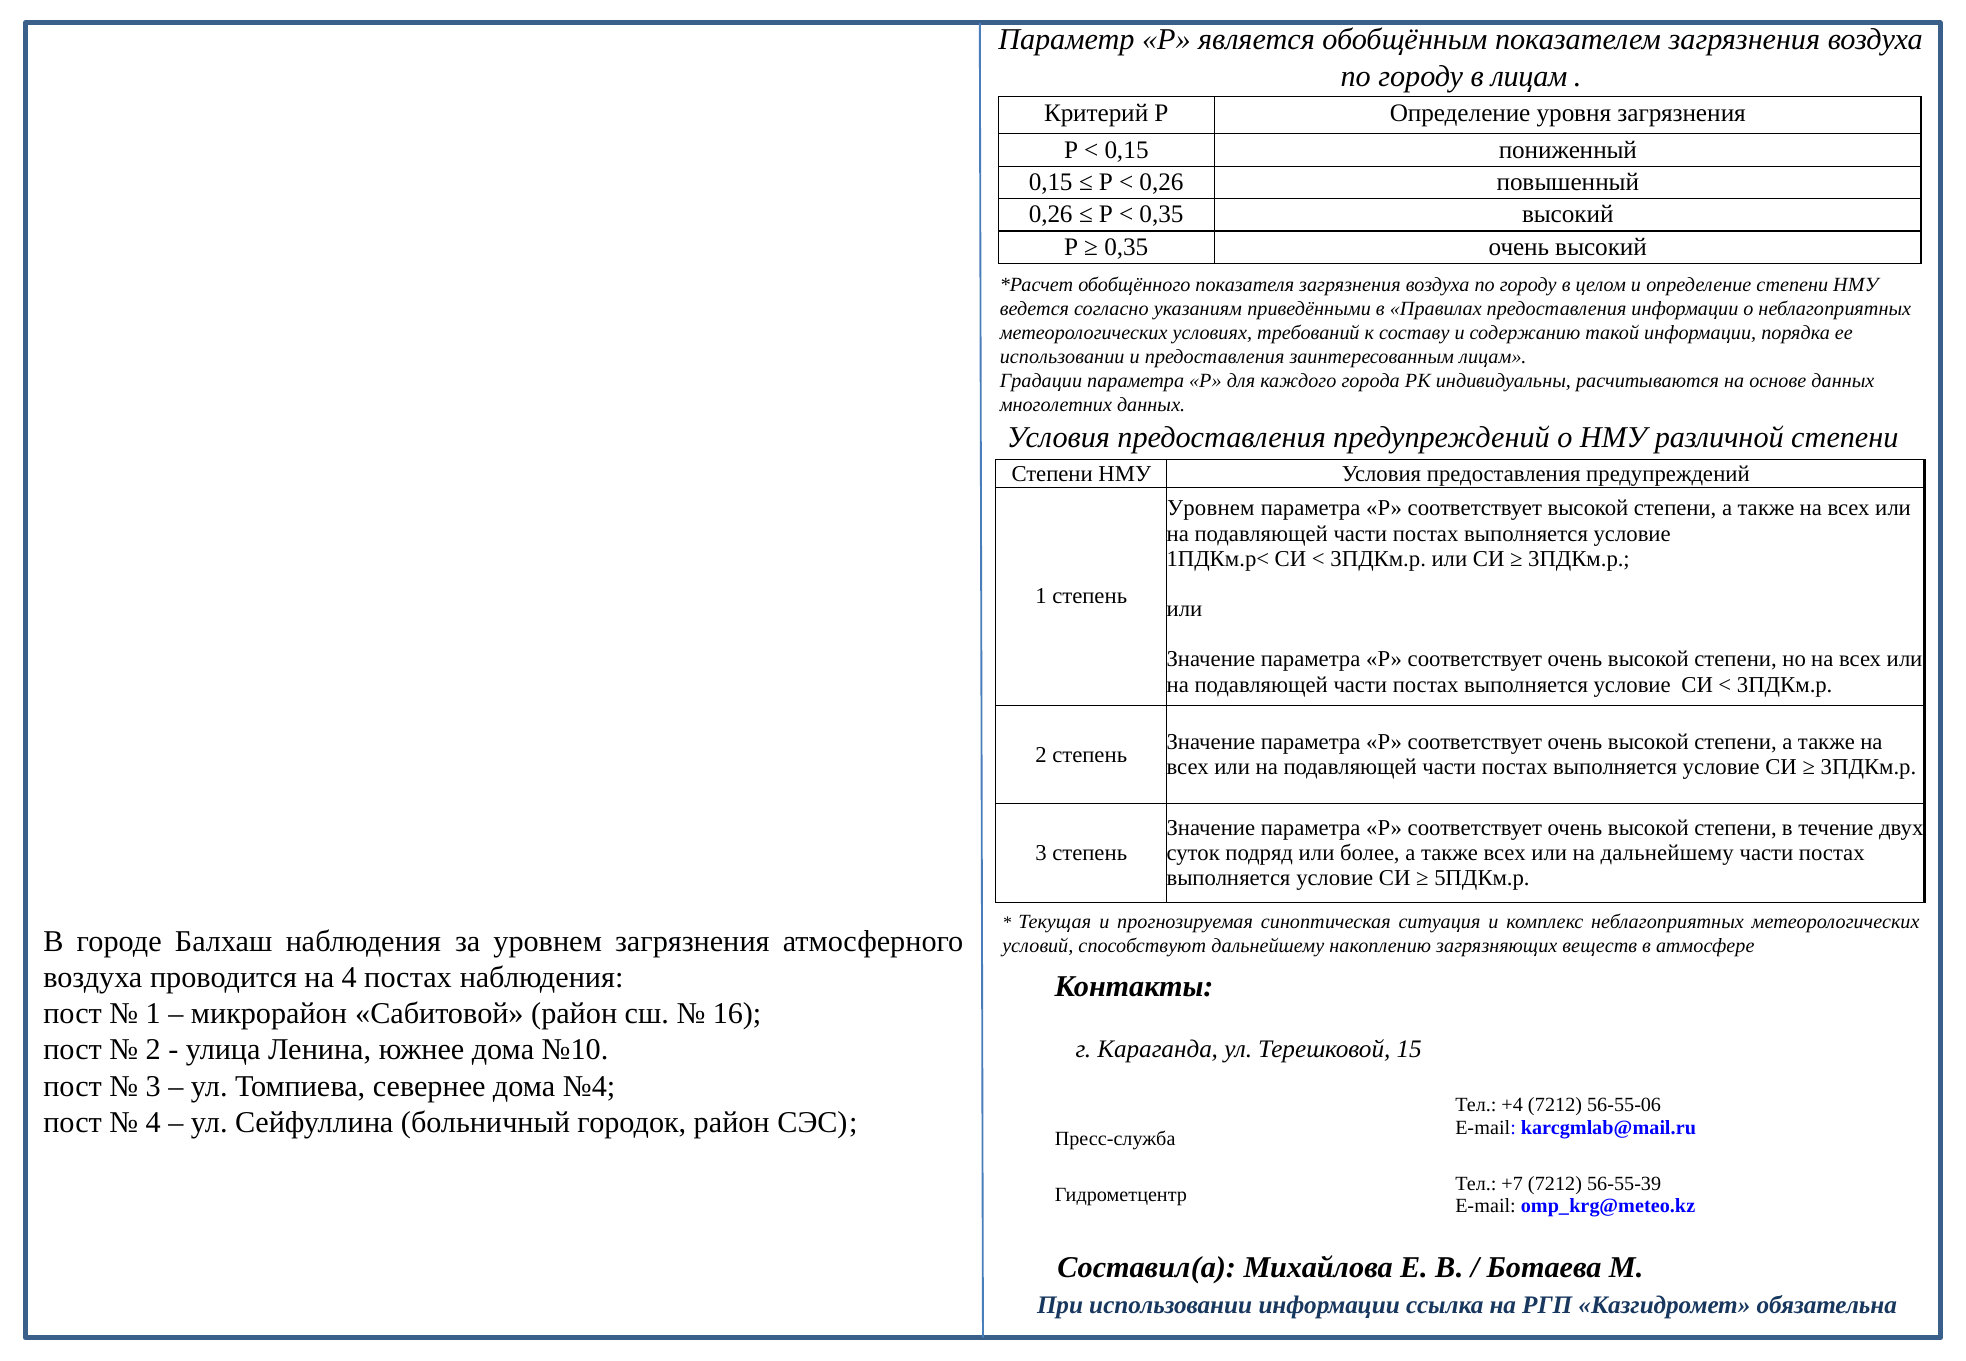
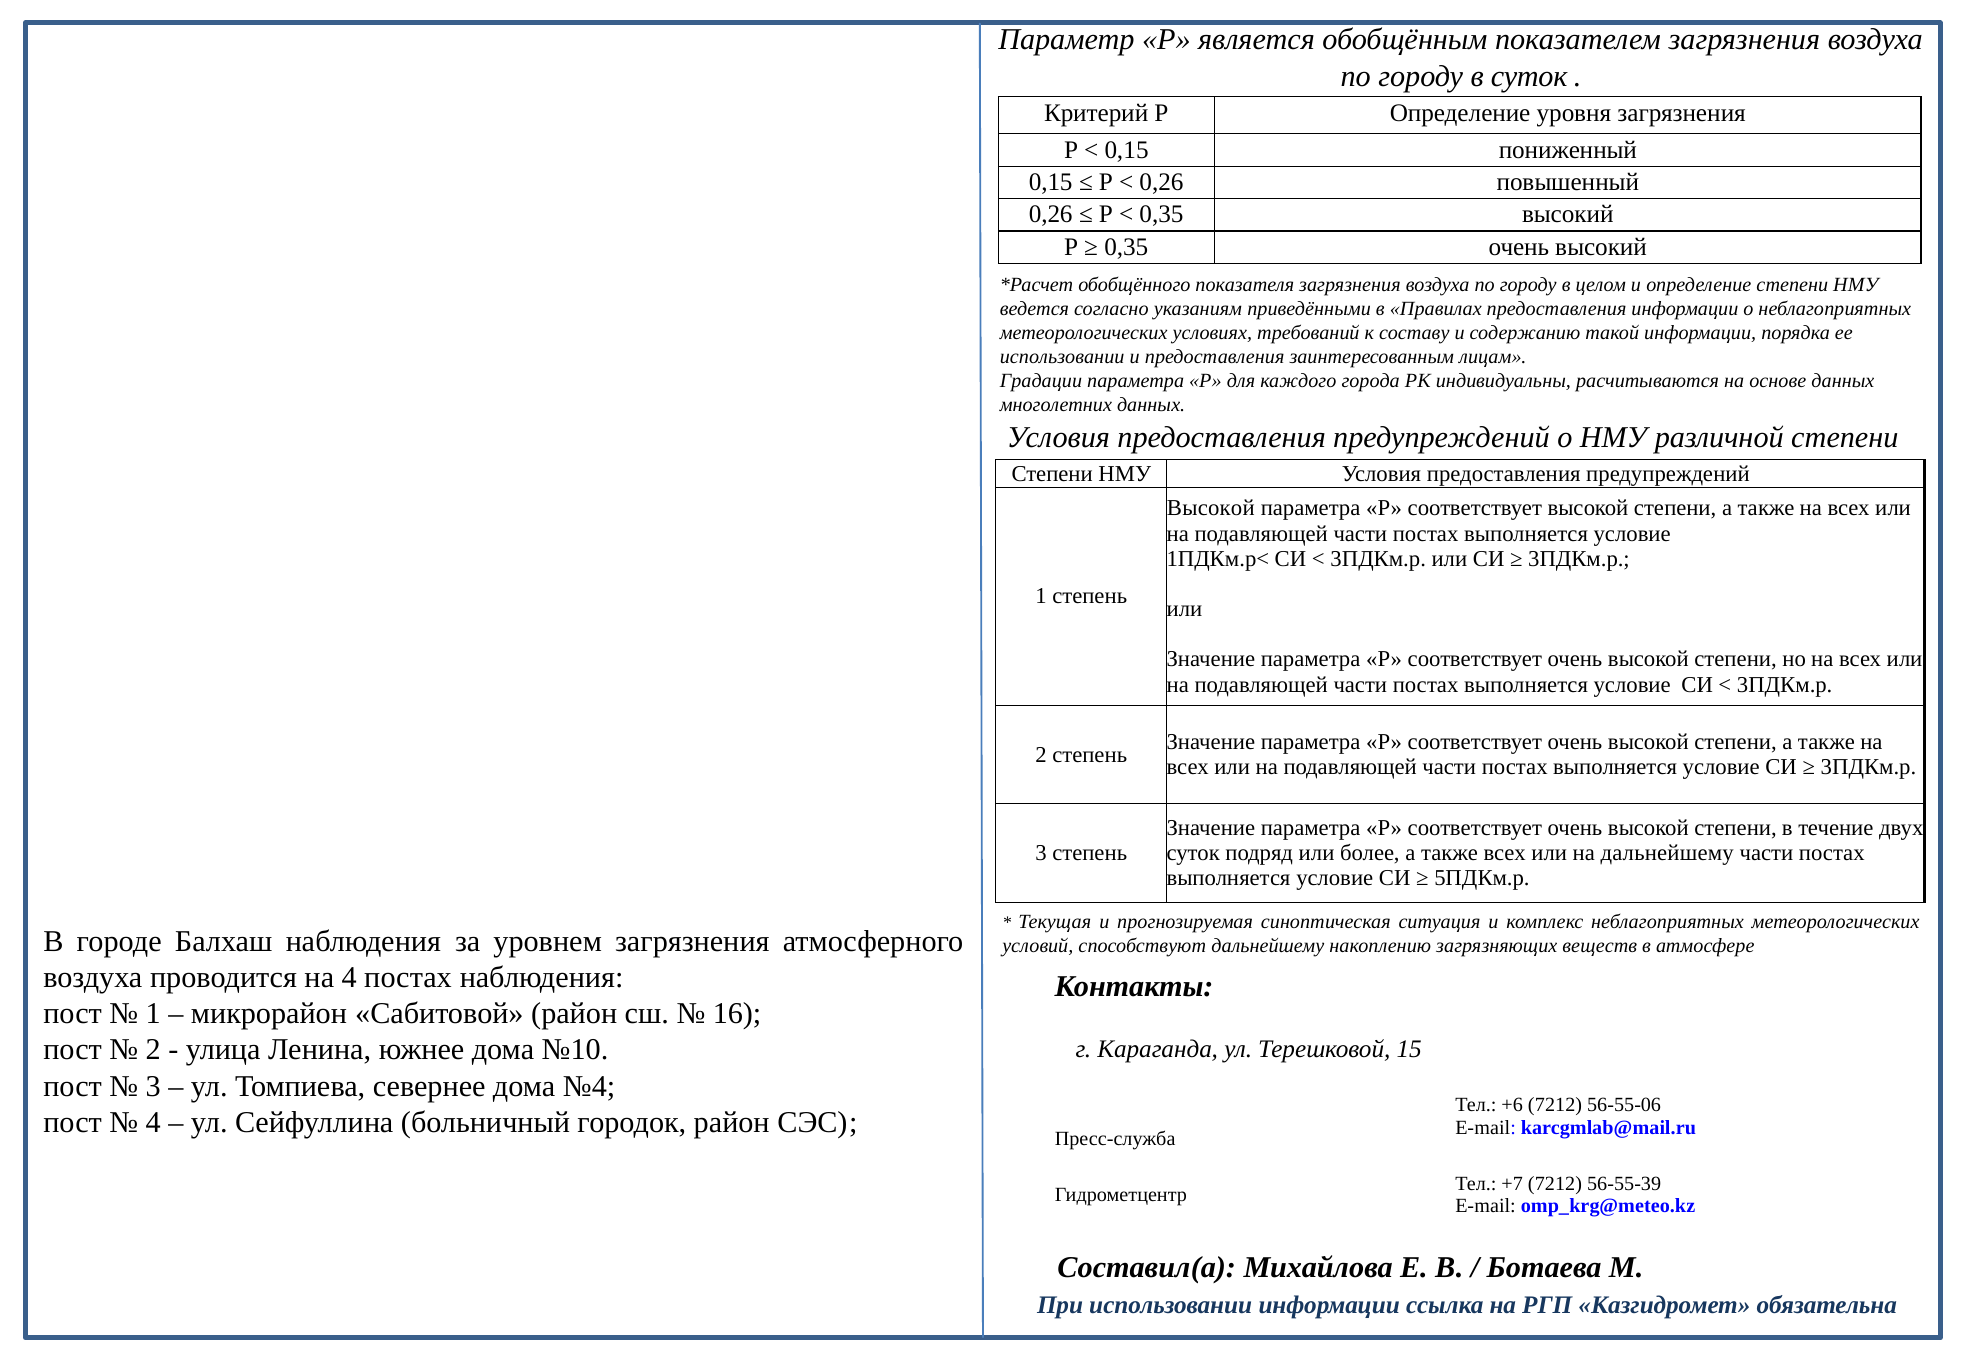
в лицам: лицам -> суток
Уровнем at (1211, 508): Уровнем -> Высокой
+4: +4 -> +6
